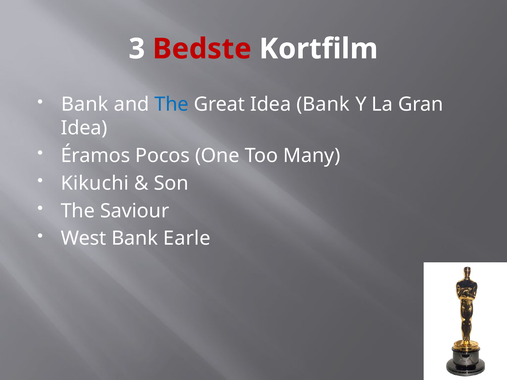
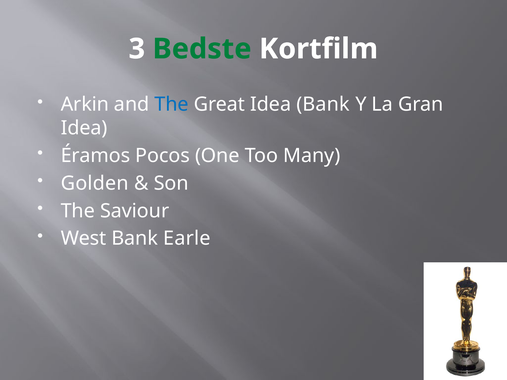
Bedste colour: red -> green
Bank at (85, 104): Bank -> Arkin
Kikuchi: Kikuchi -> Golden
